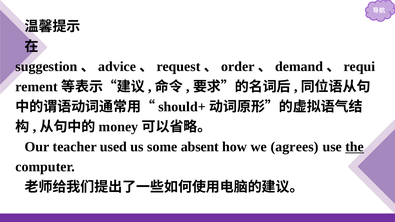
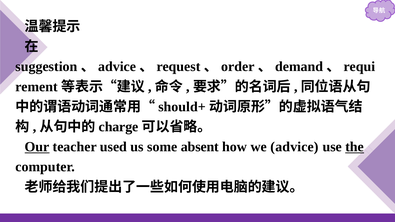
money: money -> charge
Our underline: none -> present
we agrees: agrees -> advice
